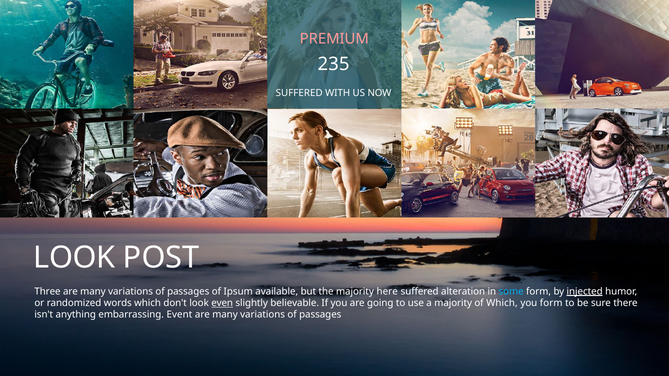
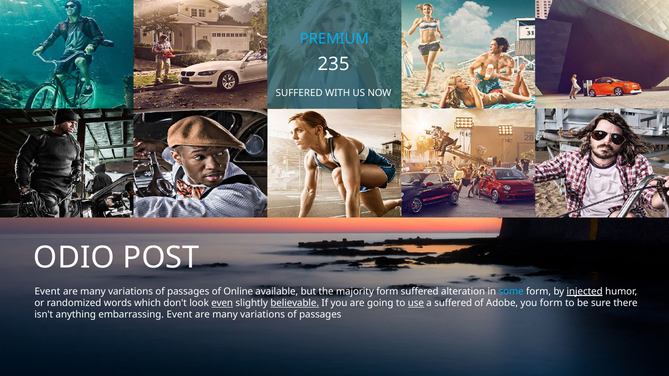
PREMIUM colour: pink -> light blue
LOOK at (74, 258): LOOK -> ODIO
Three at (48, 292): Three -> Event
Ipsum: Ipsum -> Online
majority here: here -> form
believable underline: none -> present
use underline: none -> present
a majority: majority -> suffered
of Which: Which -> Adobe
